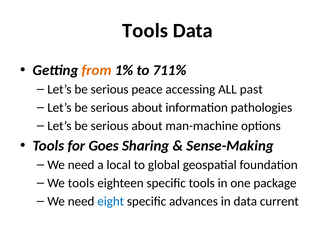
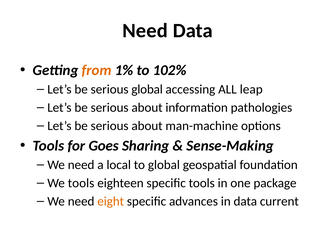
Tools at (145, 31): Tools -> Need
711%: 711% -> 102%
serious peace: peace -> global
past: past -> leap
eight colour: blue -> orange
